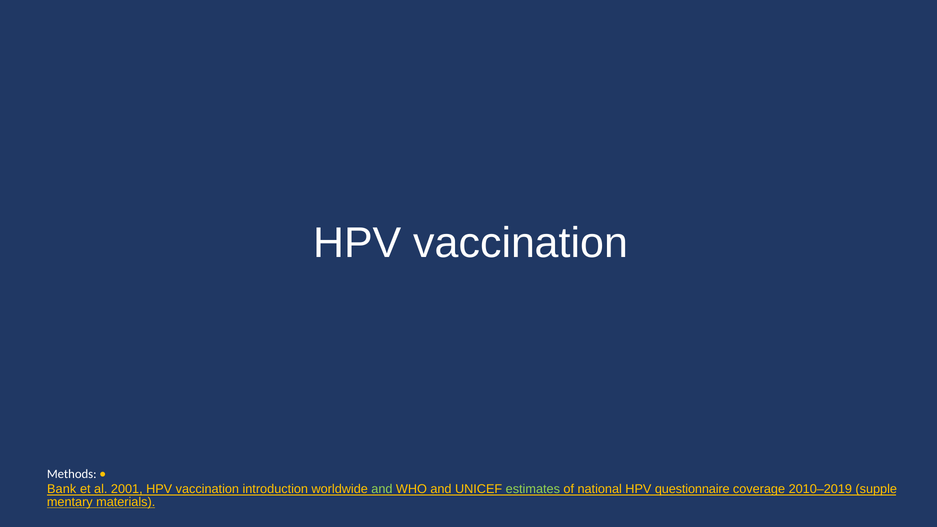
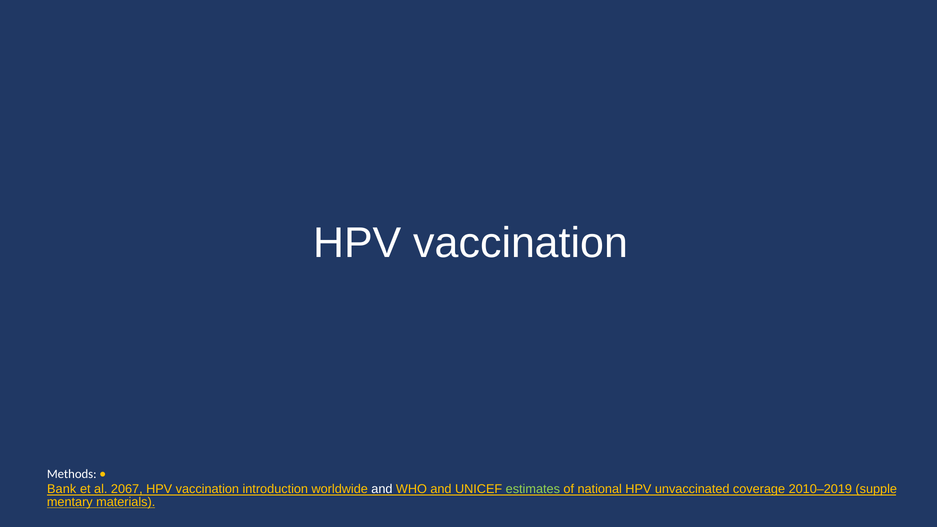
2001: 2001 -> 2067
and at (382, 489) colour: light green -> white
questionnaire: questionnaire -> unvaccinated
